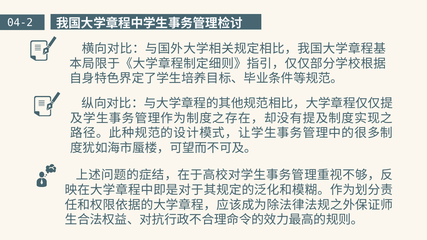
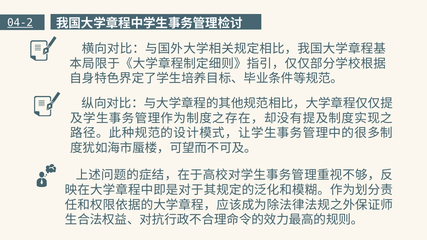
04-2 underline: none -> present
